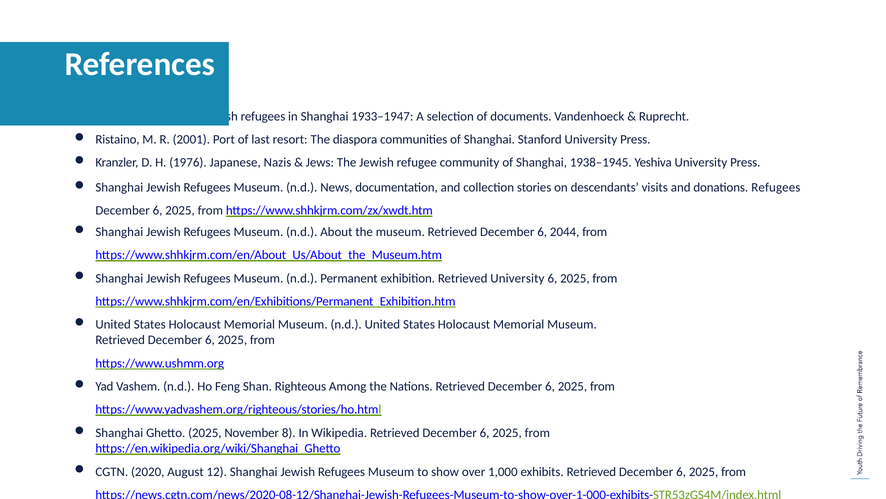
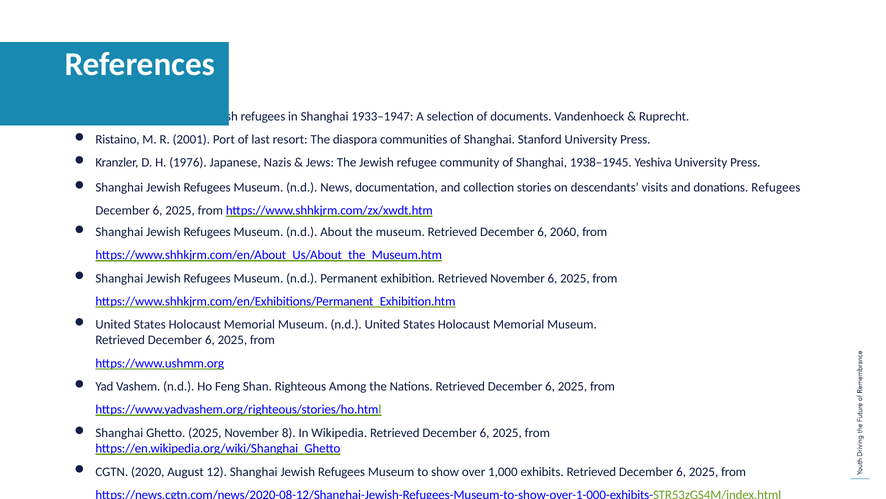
2044: 2044 -> 2060
Retrieved University: University -> November
